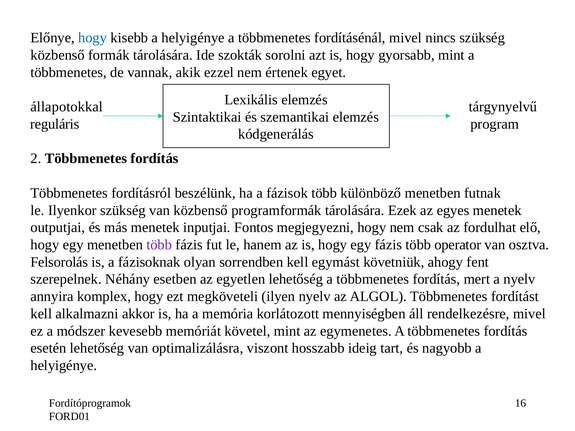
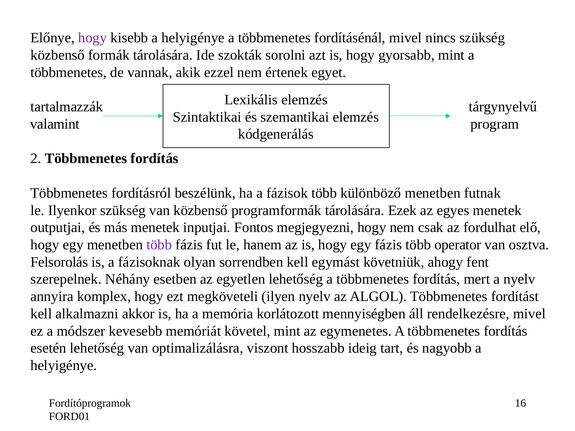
hogy at (93, 38) colour: blue -> purple
állapotokkal: állapotokkal -> tartalmazzák
reguláris: reguláris -> valamint
